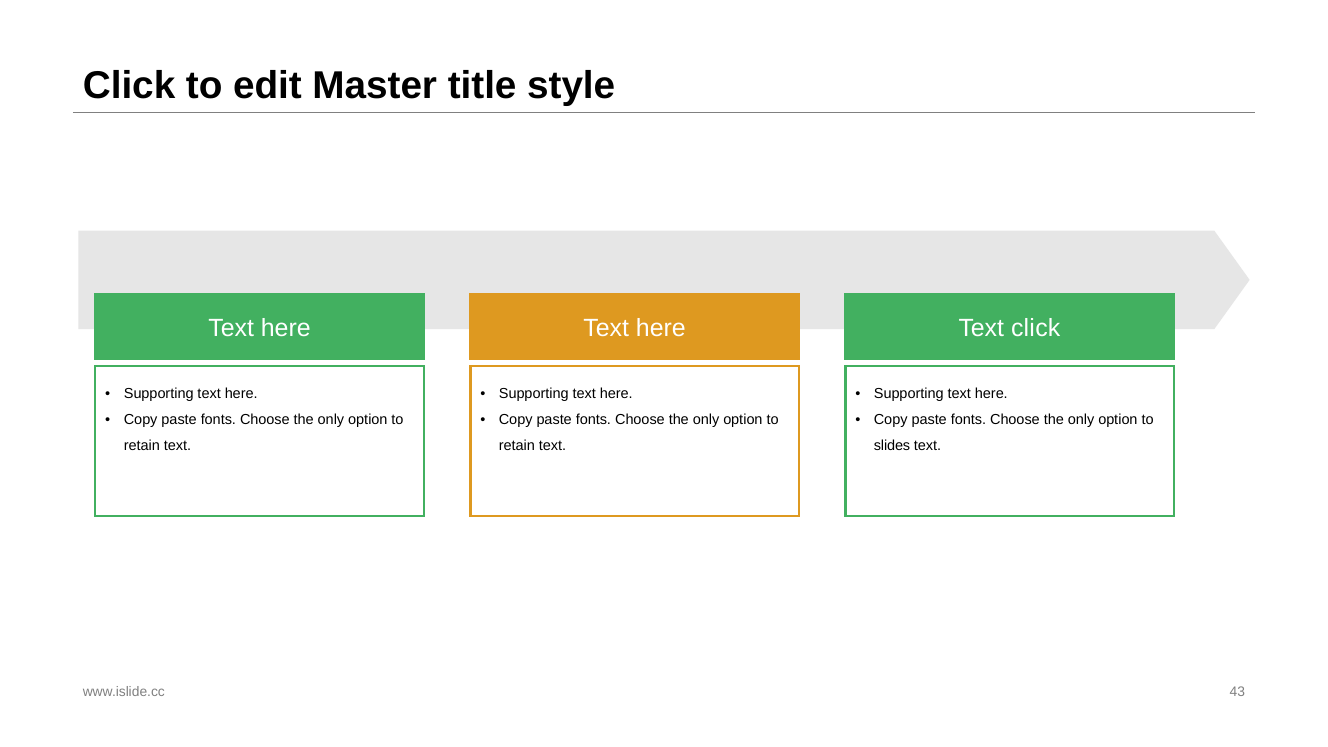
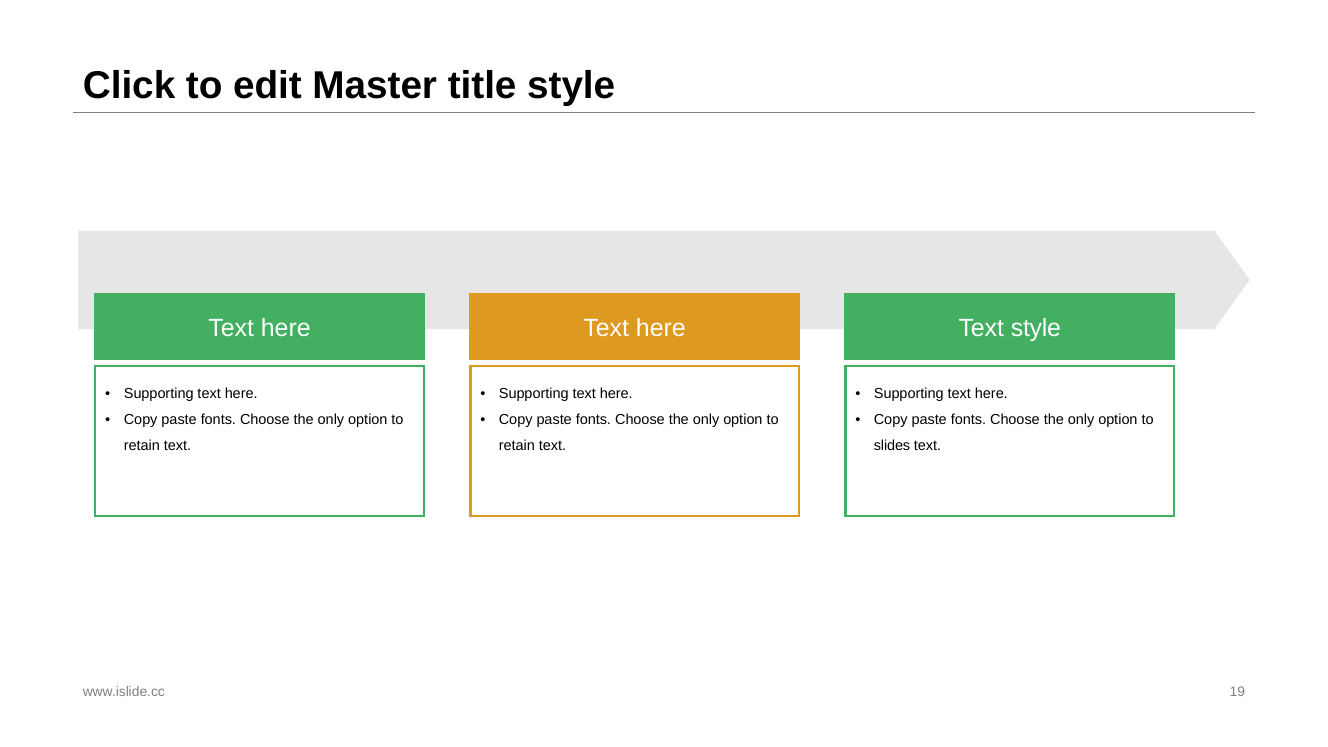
Text click: click -> style
43: 43 -> 19
